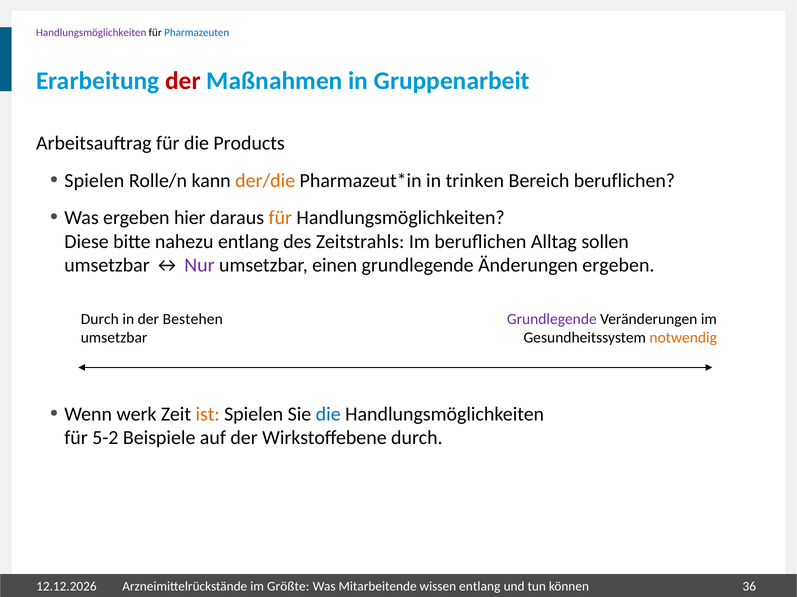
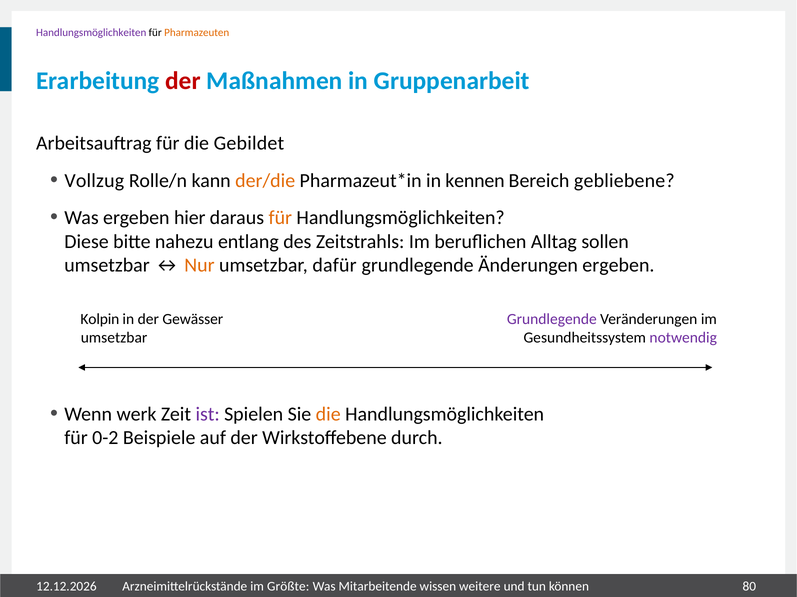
Pharmazeuten colour: blue -> orange
Products: Products -> Gebildet
Spielen at (94, 181): Spielen -> Vollzug
trinken: trinken -> kennen
Bereich beruflichen: beruflichen -> gebliebene
Nur colour: purple -> orange
einen: einen -> dafür
Durch at (100, 319): Durch -> Kolpin
Bestehen: Bestehen -> Gewässer
notwendig colour: orange -> purple
ist colour: orange -> purple
die at (328, 414) colour: blue -> orange
5-2: 5-2 -> 0-2
wissen entlang: entlang -> weitere
36: 36 -> 80
